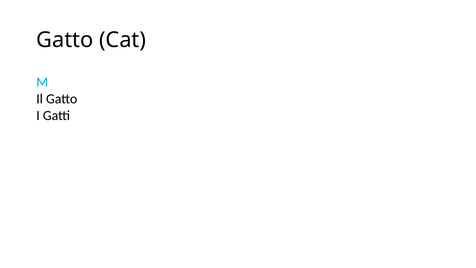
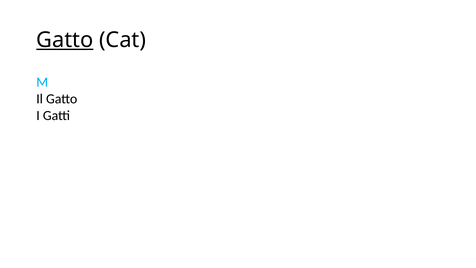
Gatto at (65, 40) underline: none -> present
